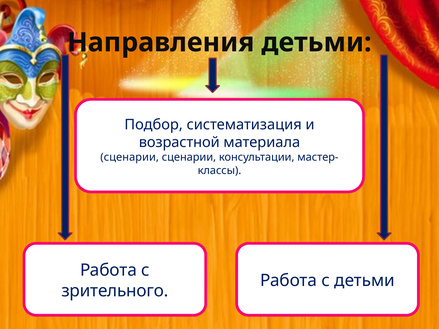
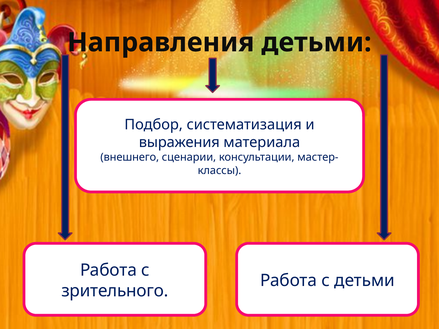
возрастной: возрастной -> выражения
сценарии at (130, 157): сценарии -> внешнего
